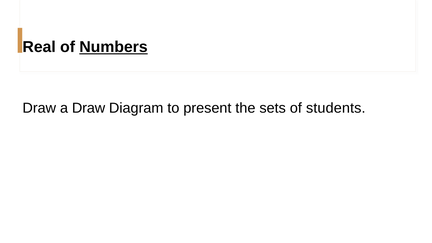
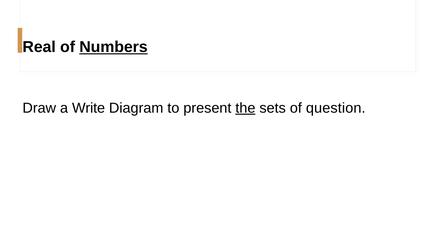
a Draw: Draw -> Write
the underline: none -> present
students: students -> question
